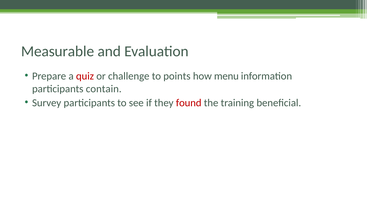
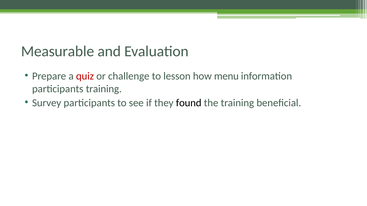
points: points -> lesson
participants contain: contain -> training
found colour: red -> black
